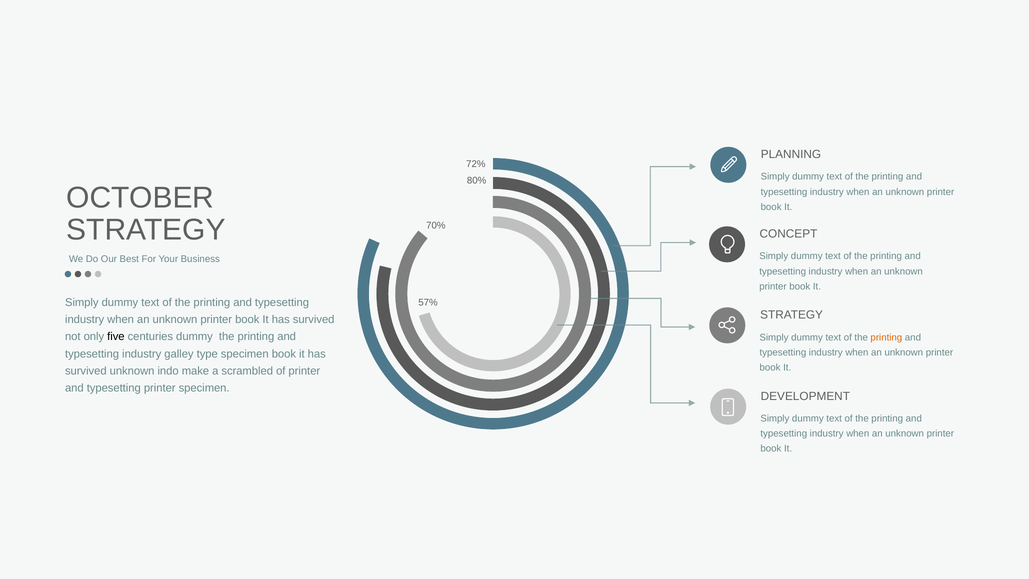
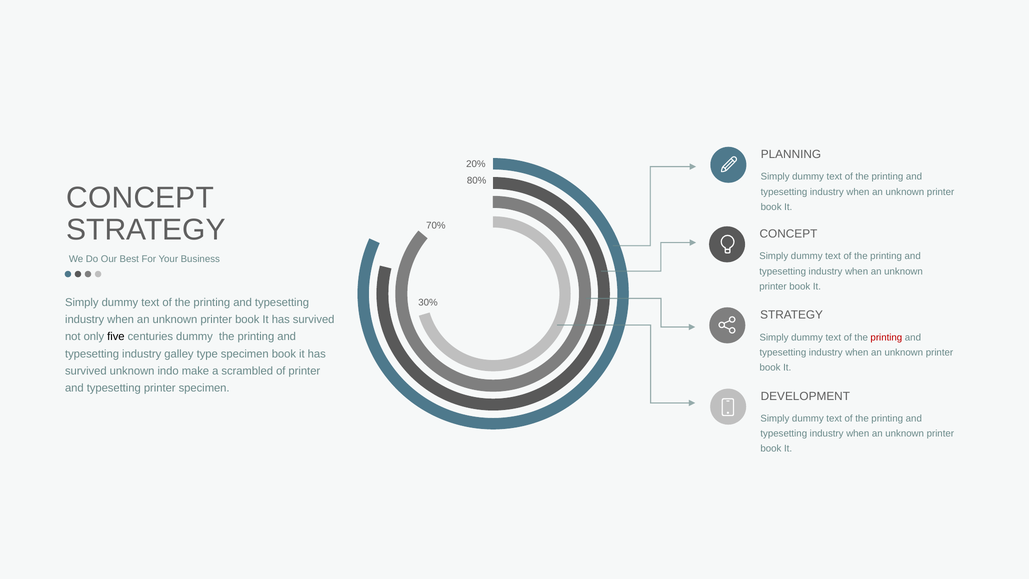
72%: 72% -> 20%
OCTOBER at (140, 198): OCTOBER -> CONCEPT
57%: 57% -> 30%
printing at (886, 337) colour: orange -> red
